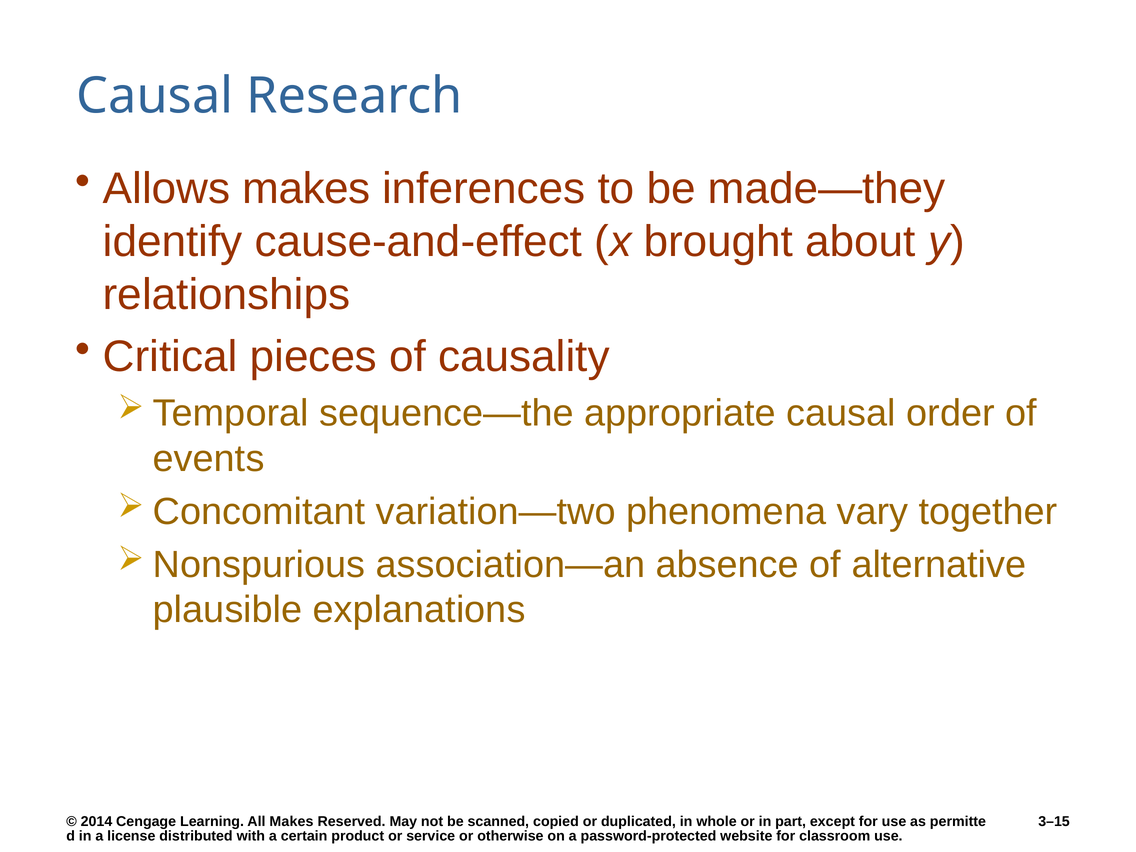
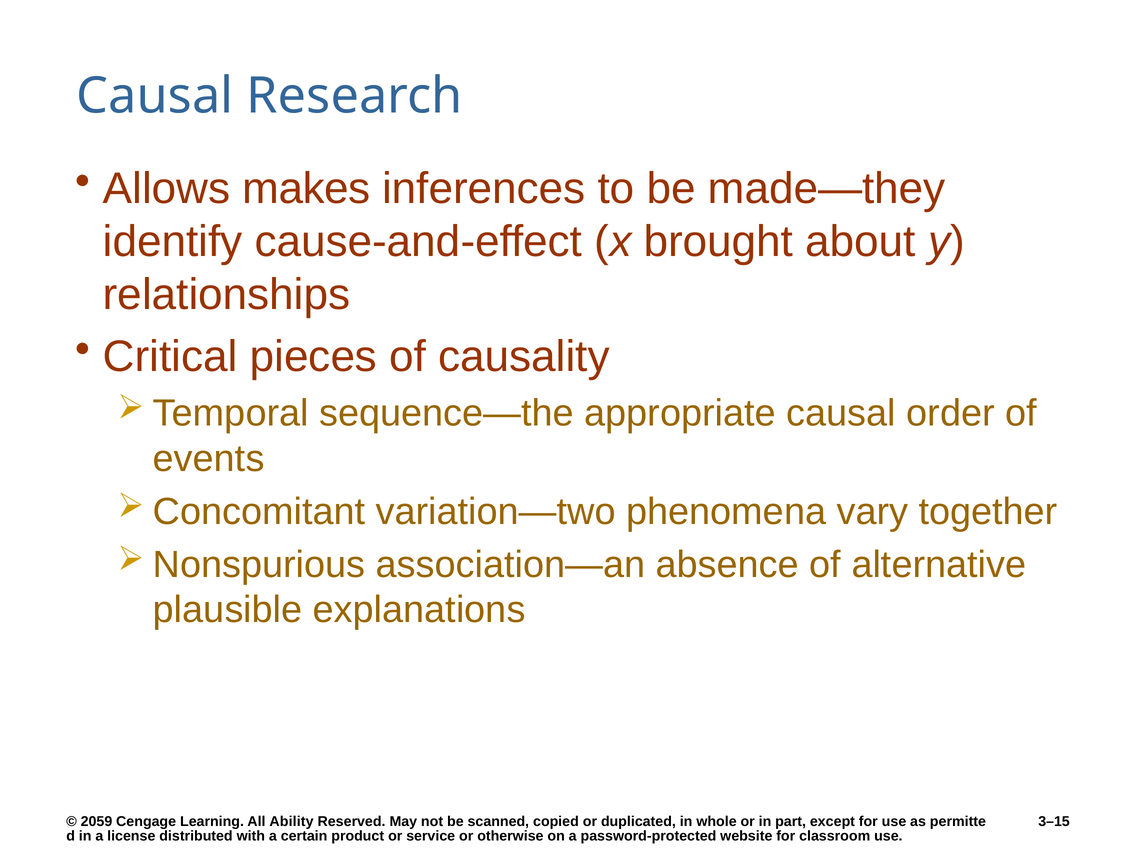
2014: 2014 -> 2059
All Makes: Makes -> Ability
